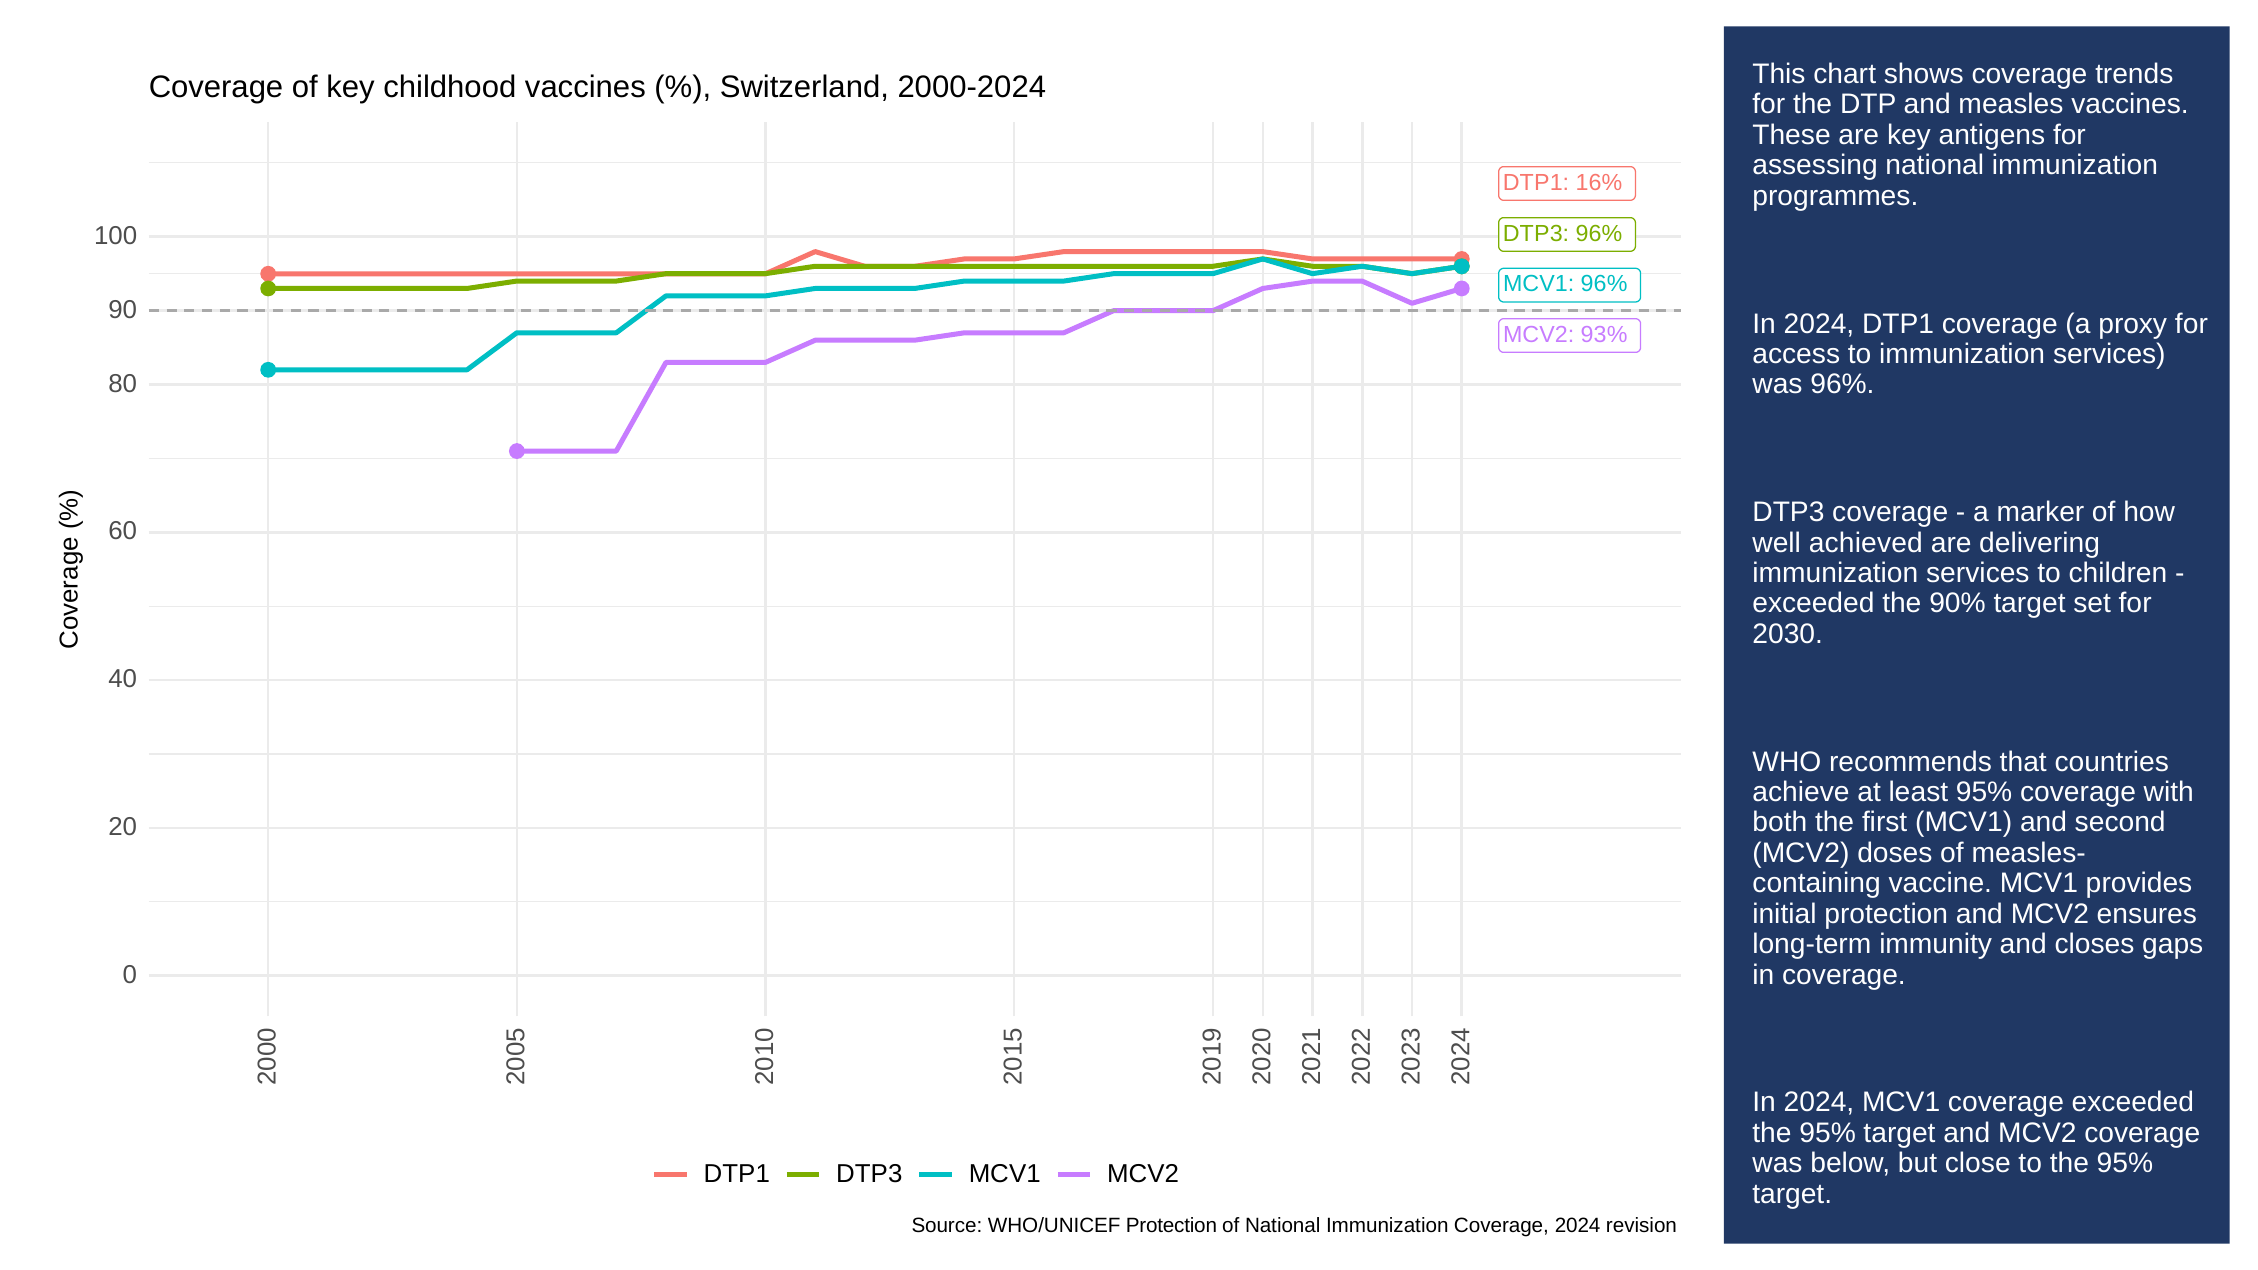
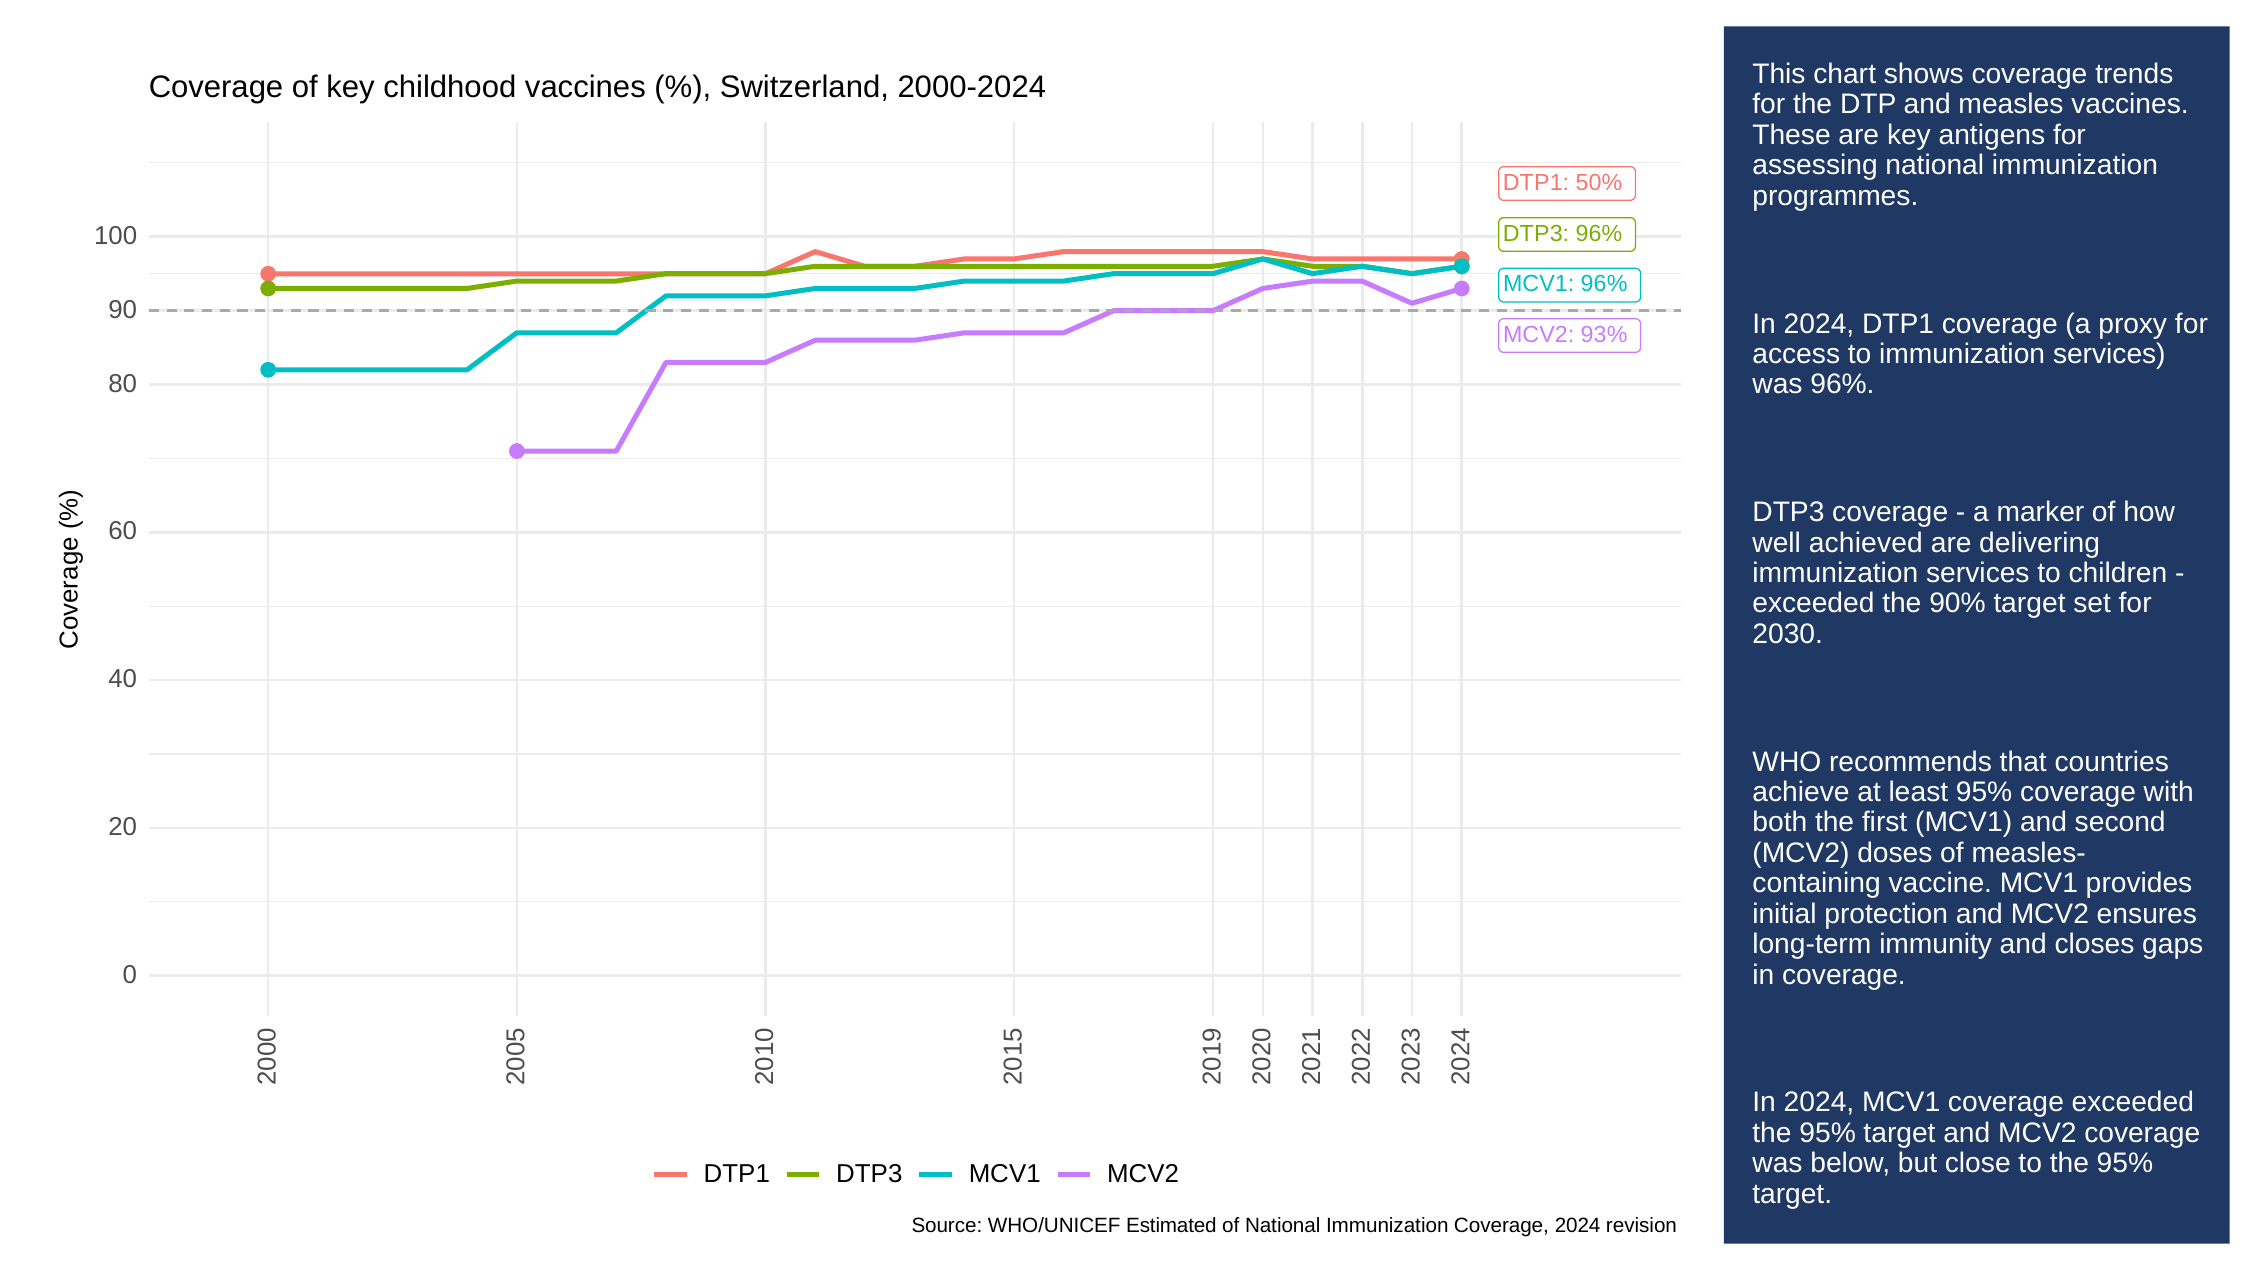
16%: 16% -> 50%
WHO/UNICEF Protection: Protection -> Estimated
